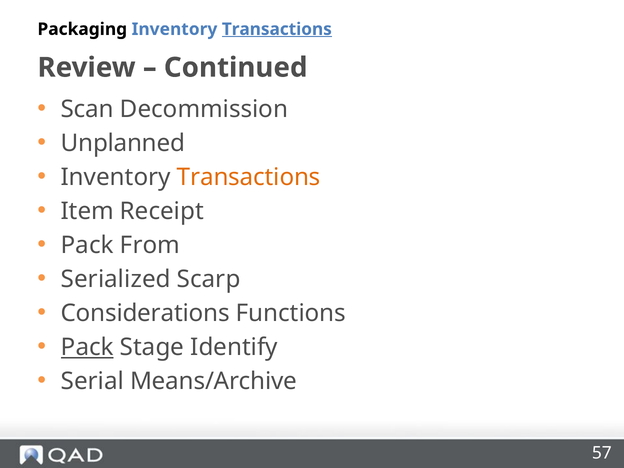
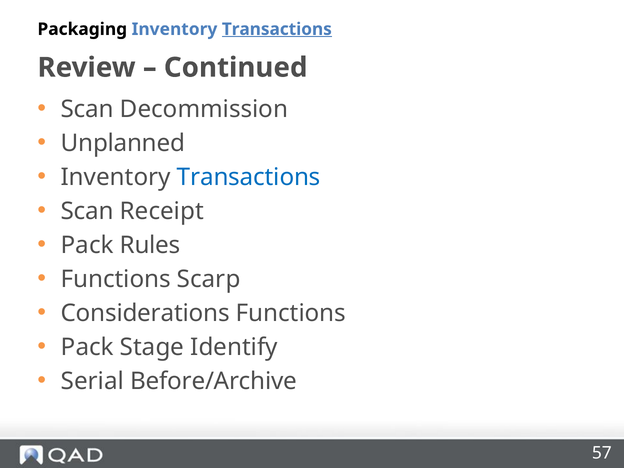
Transactions at (249, 177) colour: orange -> blue
Item at (87, 211): Item -> Scan
From: From -> Rules
Serialized at (116, 279): Serialized -> Functions
Pack at (87, 347) underline: present -> none
Means/Archive: Means/Archive -> Before/Archive
